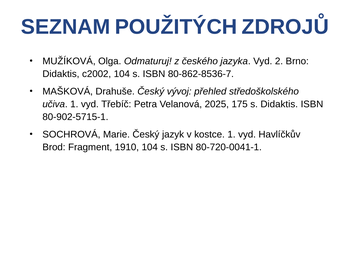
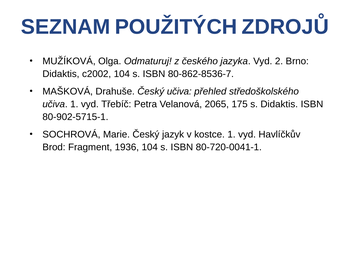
Český vývoj: vývoj -> učiva
2025: 2025 -> 2065
1910: 1910 -> 1936
